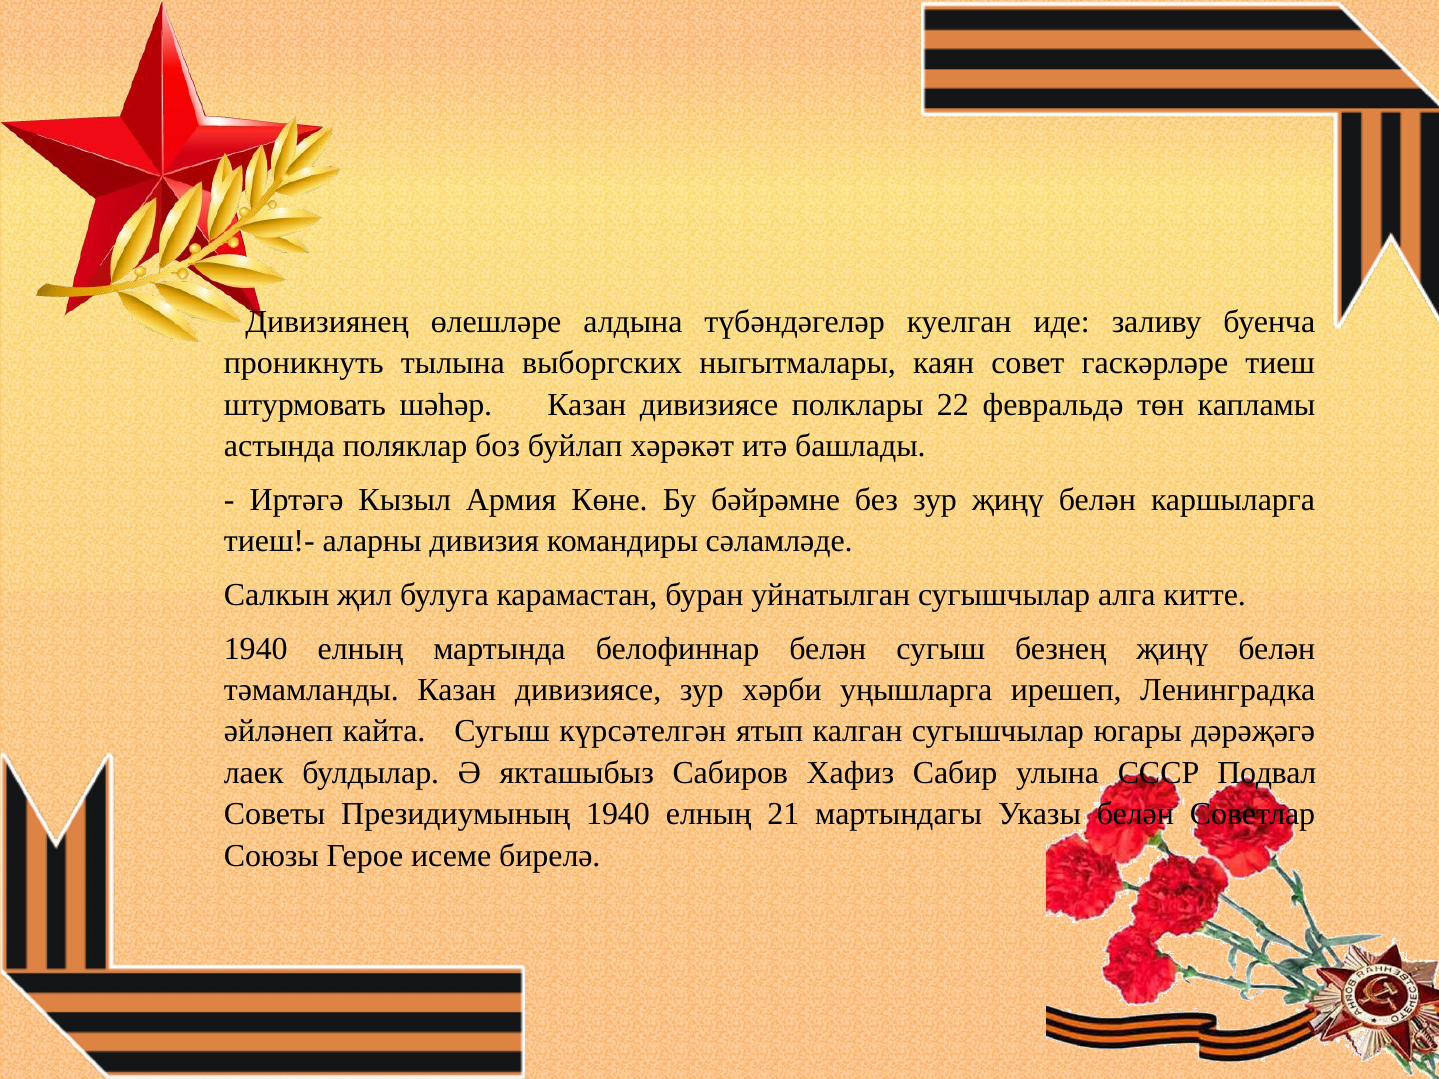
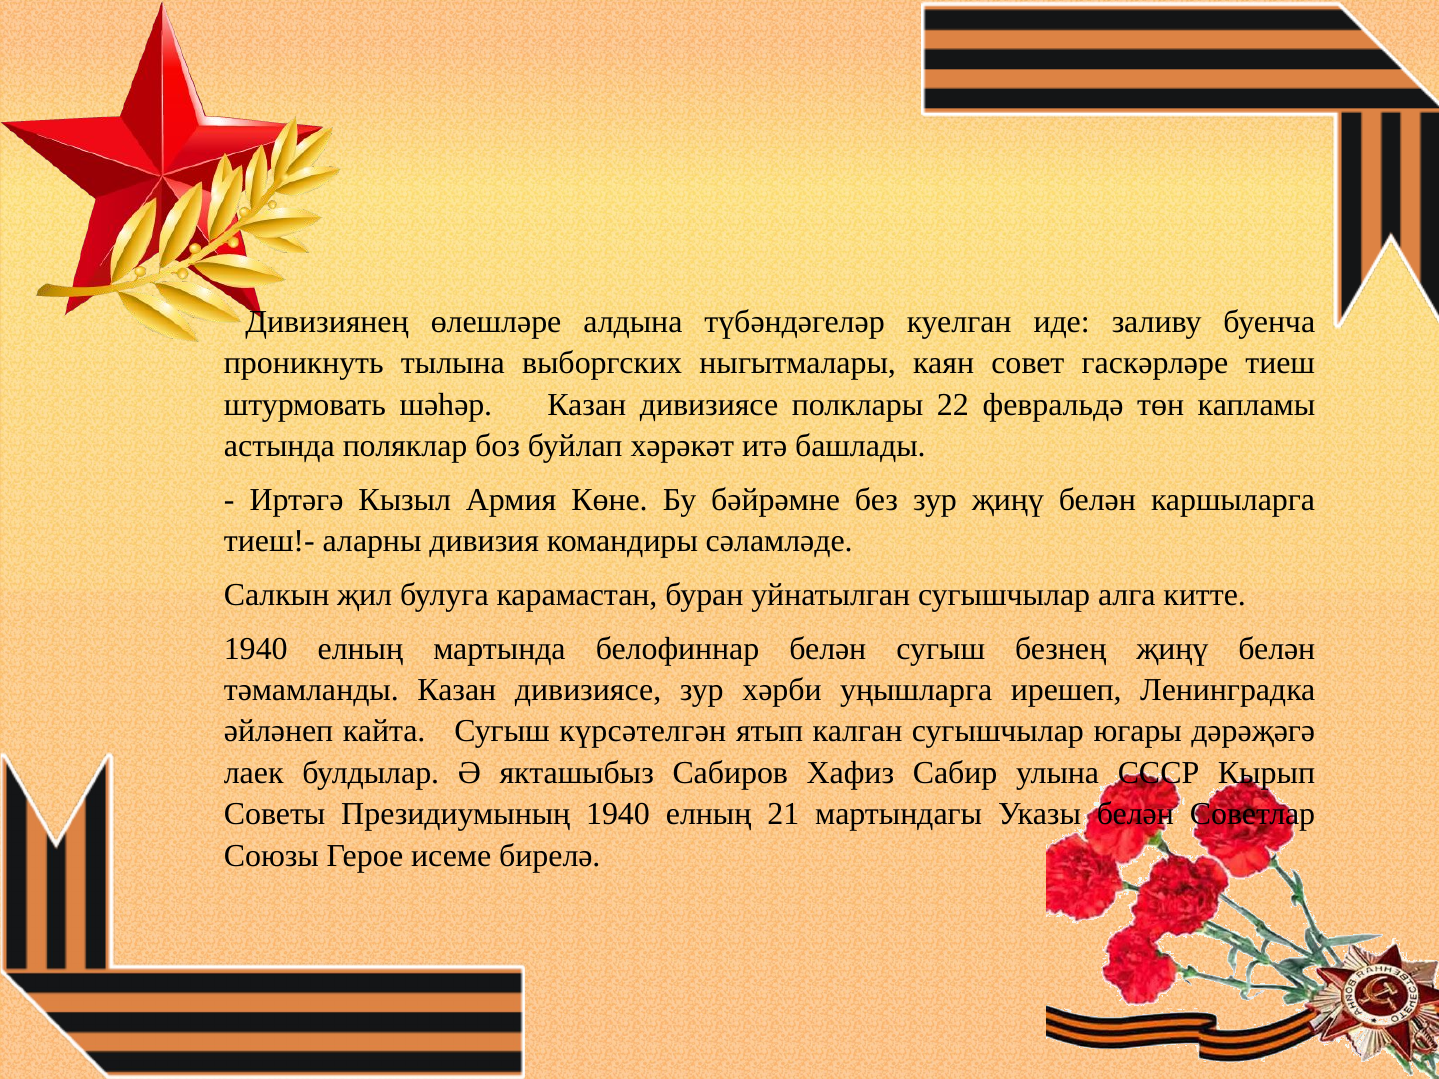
Подвал: Подвал -> Кырып
